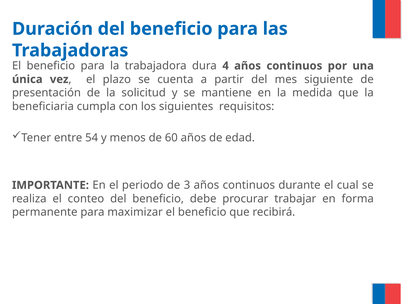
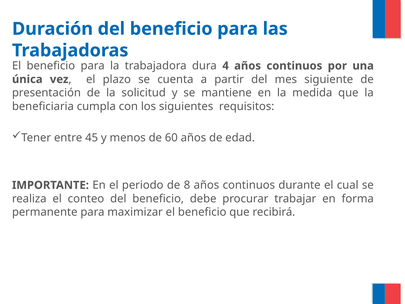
54: 54 -> 45
3: 3 -> 8
